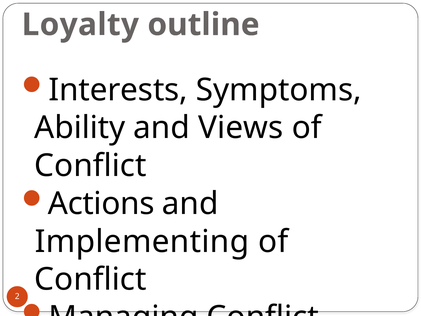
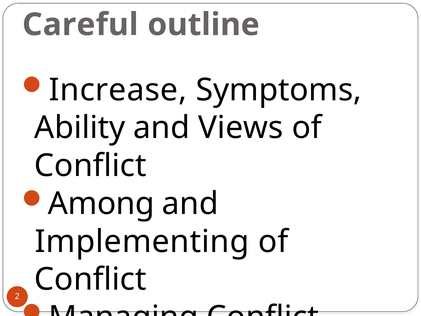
Loyalty: Loyalty -> Careful
Interests: Interests -> Increase
Actions: Actions -> Among
